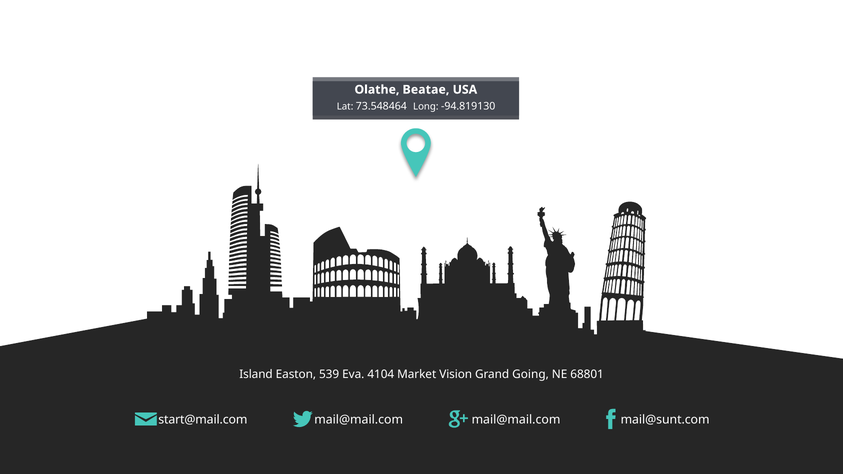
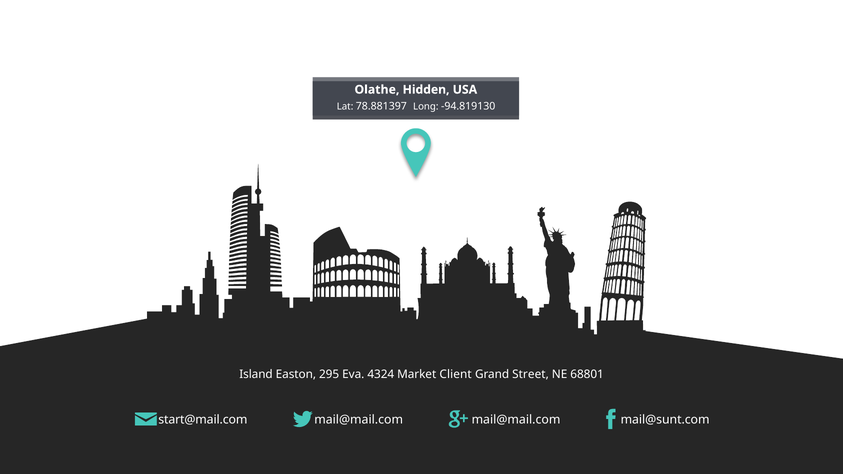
Beatae: Beatae -> Hidden
73.548464: 73.548464 -> 78.881397
539: 539 -> 295
4104: 4104 -> 4324
Vision: Vision -> Client
Going: Going -> Street
